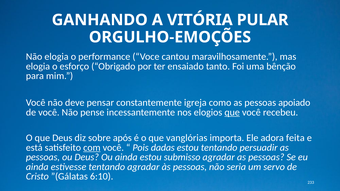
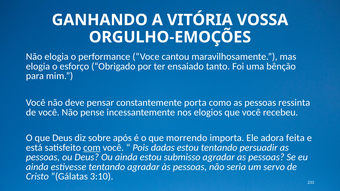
PULAR: PULAR -> VOSSA
igreja: igreja -> porta
apoiado: apoiado -> ressinta
que at (232, 112) underline: present -> none
vanglórias: vanglórias -> morrendo
6:10: 6:10 -> 3:10
